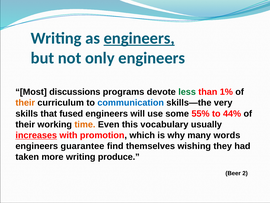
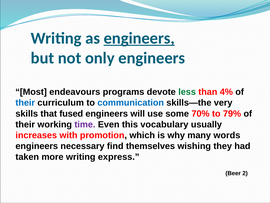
discussions: discussions -> endeavours
1%: 1% -> 4%
their at (25, 103) colour: orange -> blue
55%: 55% -> 70%
44%: 44% -> 79%
time colour: orange -> purple
increases underline: present -> none
guarantee: guarantee -> necessary
produce: produce -> express
